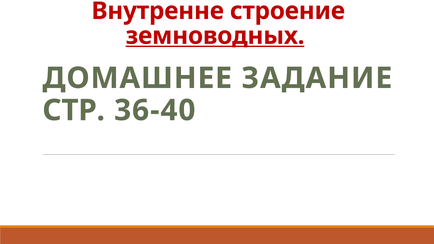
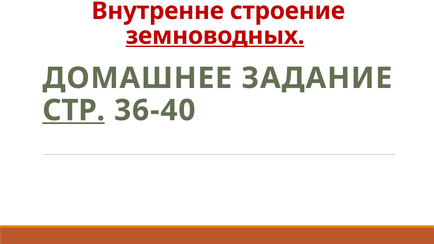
СТР underline: none -> present
